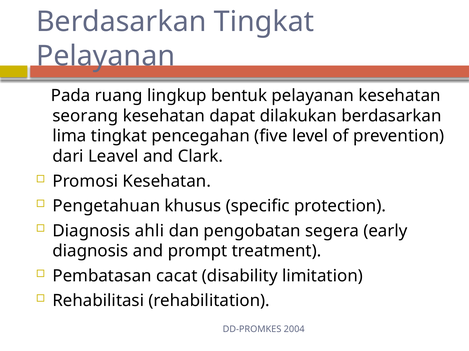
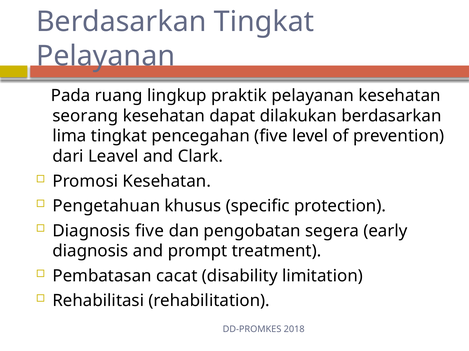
bentuk: bentuk -> praktik
Diagnosis ahli: ahli -> five
2004: 2004 -> 2018
